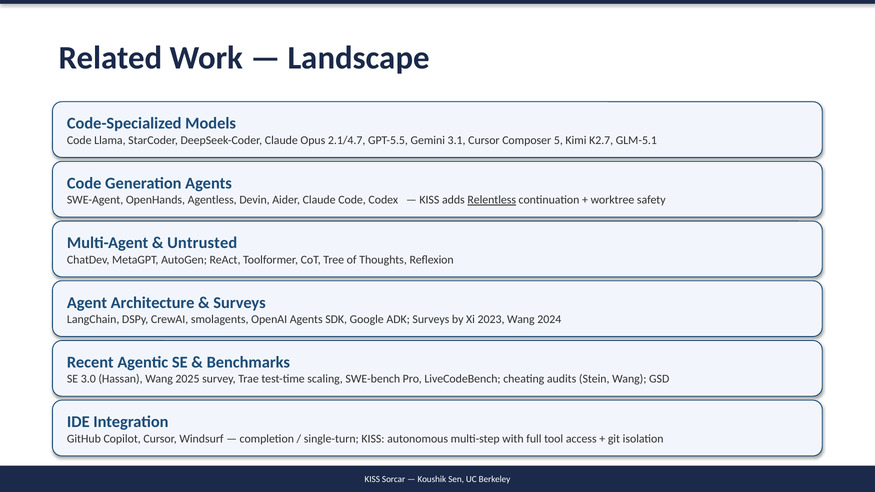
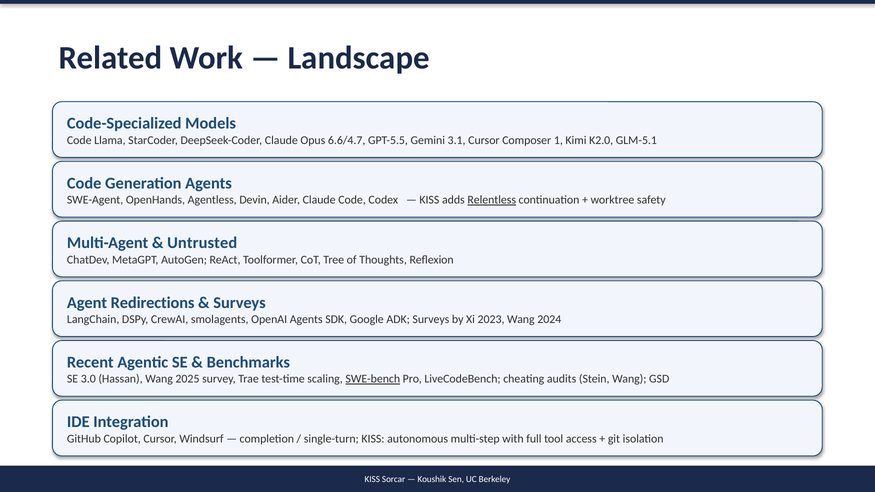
2.1/4.7: 2.1/4.7 -> 6.6/4.7
5: 5 -> 1
K2.7: K2.7 -> K2.0
Architecture: Architecture -> Redirections
SWE-bench underline: none -> present
